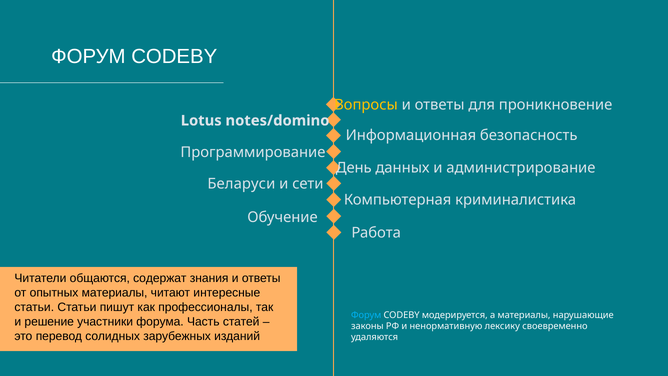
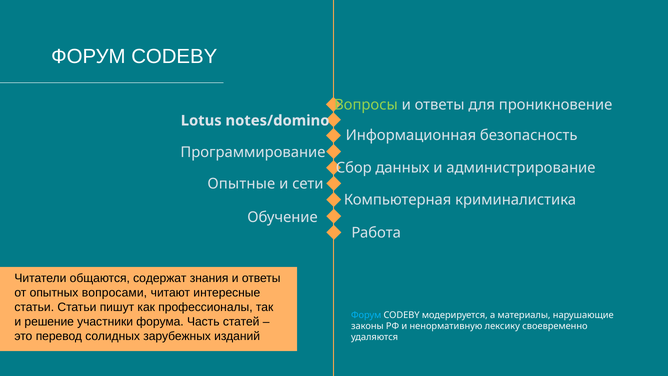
Вопросы colour: yellow -> light green
День: День -> Сбор
Беларуси: Беларуси -> Опытные
опытных материалы: материалы -> вопросами
